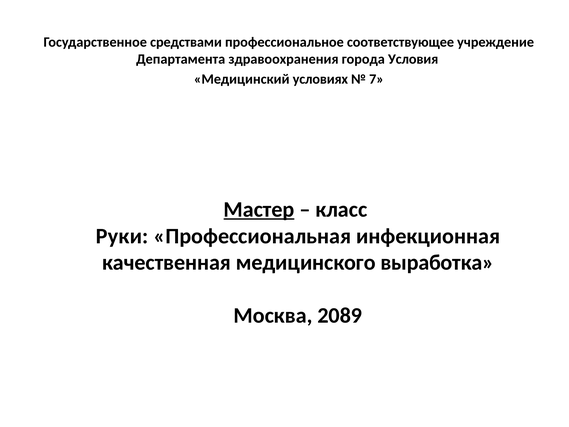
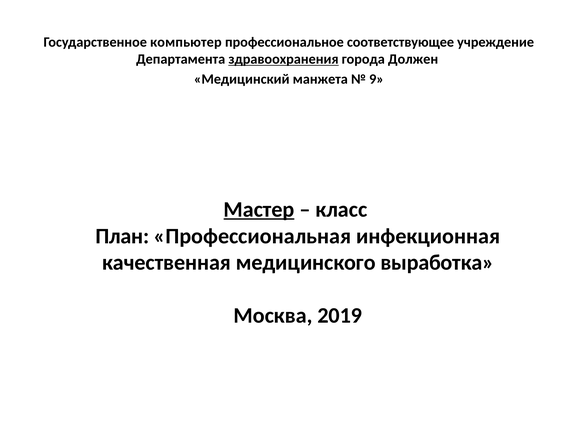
средствами: средствами -> компьютер
здравоохранения underline: none -> present
Условия: Условия -> Должен
условиях: условиях -> манжета
7: 7 -> 9
Руки: Руки -> План
2089: 2089 -> 2019
